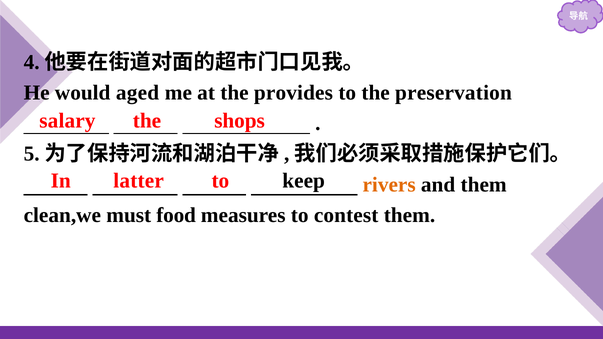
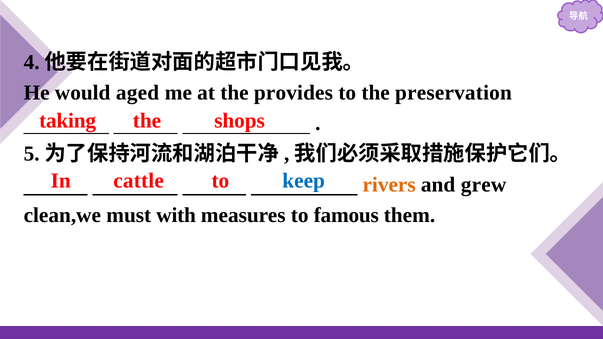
salary: salary -> taking
latter: latter -> cattle
keep colour: black -> blue
and them: them -> grew
food: food -> with
contest: contest -> famous
